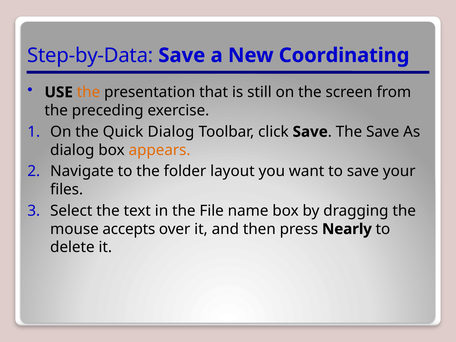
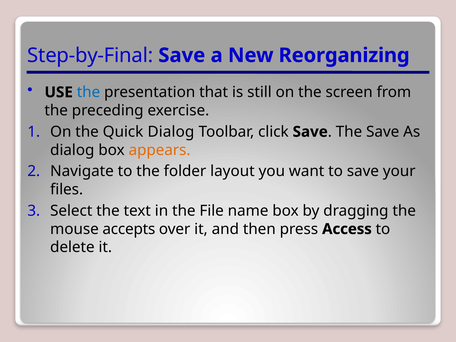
Step-by-Data: Step-by-Data -> Step-by-Final
Coordinating: Coordinating -> Reorganizing
the at (88, 92) colour: orange -> blue
Nearly: Nearly -> Access
